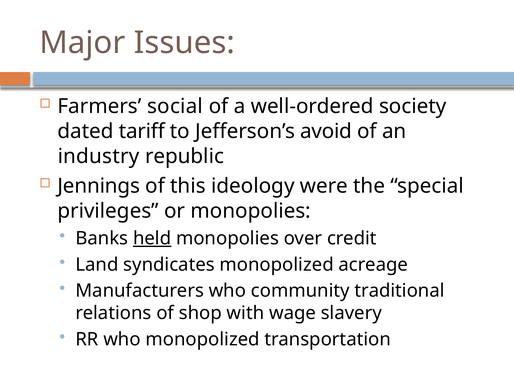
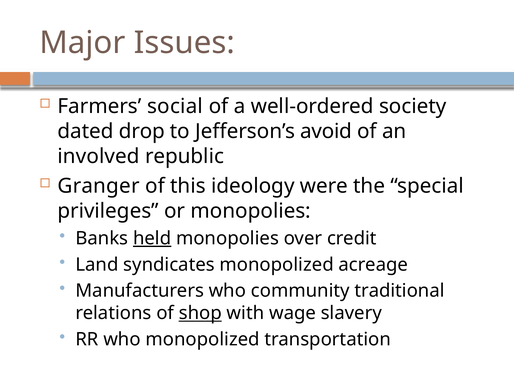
tariff: tariff -> drop
industry: industry -> involved
Jennings: Jennings -> Granger
shop underline: none -> present
